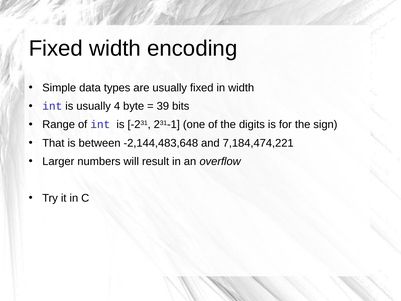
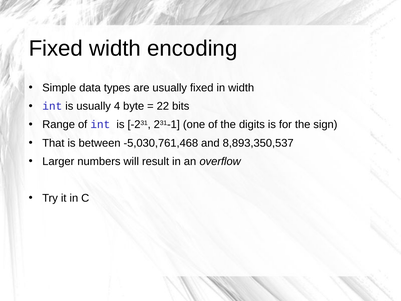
39: 39 -> 22
-2,144,483,648: -2,144,483,648 -> -5,030,761,468
7,184,474,221: 7,184,474,221 -> 8,893,350,537
